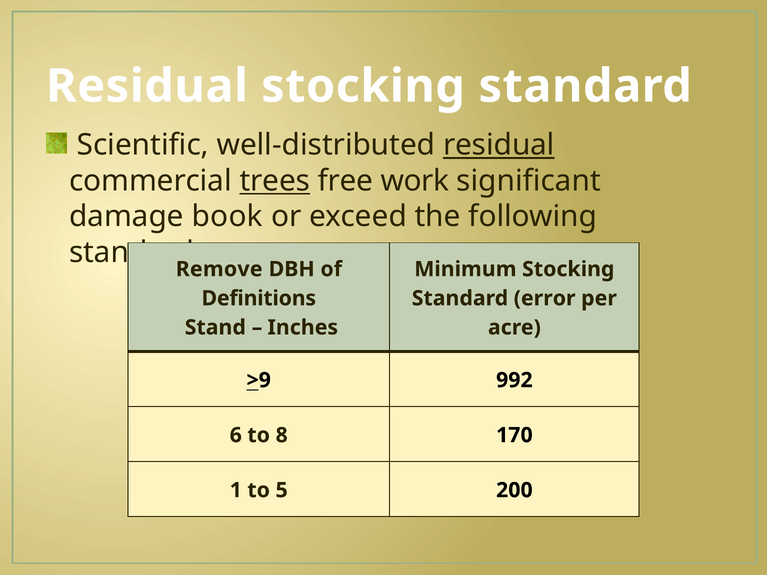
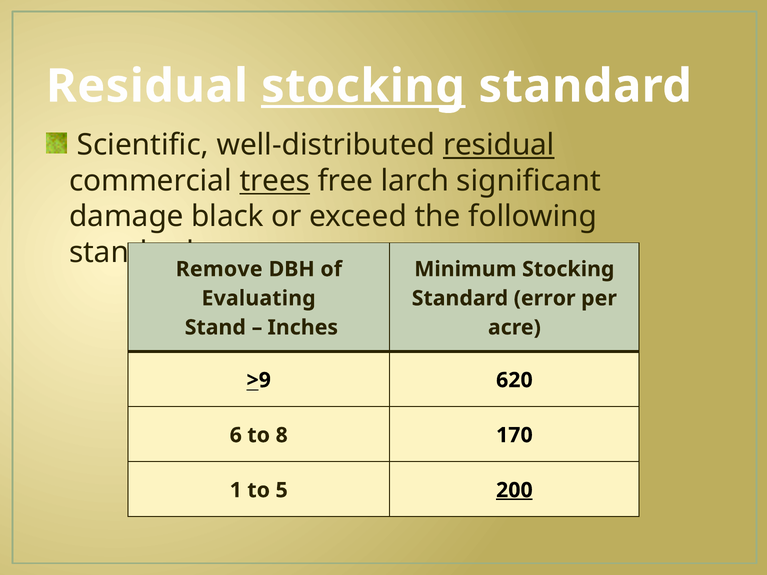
stocking at (363, 86) underline: none -> present
work: work -> larch
book: book -> black
Definitions: Definitions -> Evaluating
992: 992 -> 620
200 underline: none -> present
